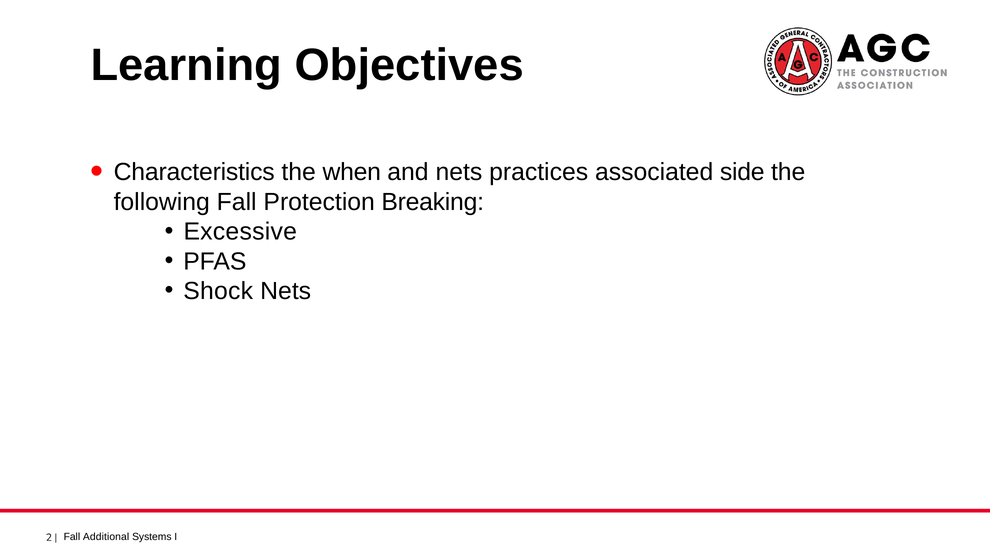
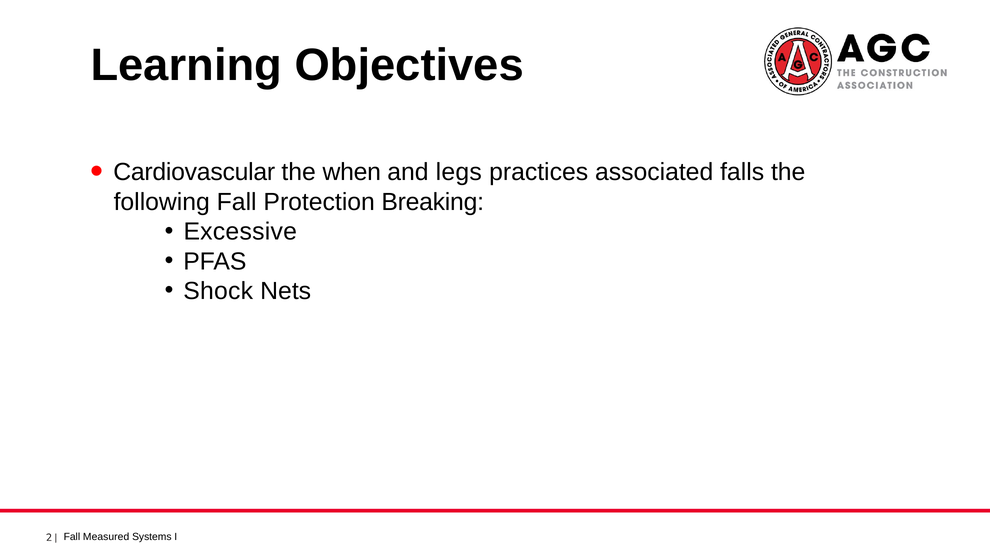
Characteristics: Characteristics -> Cardiovascular
and nets: nets -> legs
side: side -> falls
Additional: Additional -> Measured
